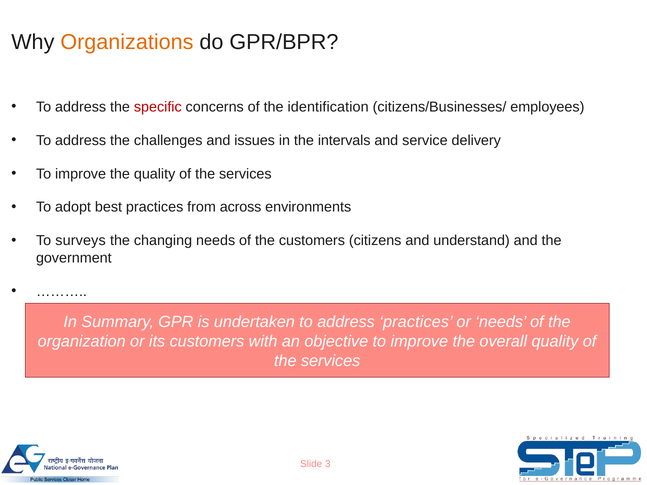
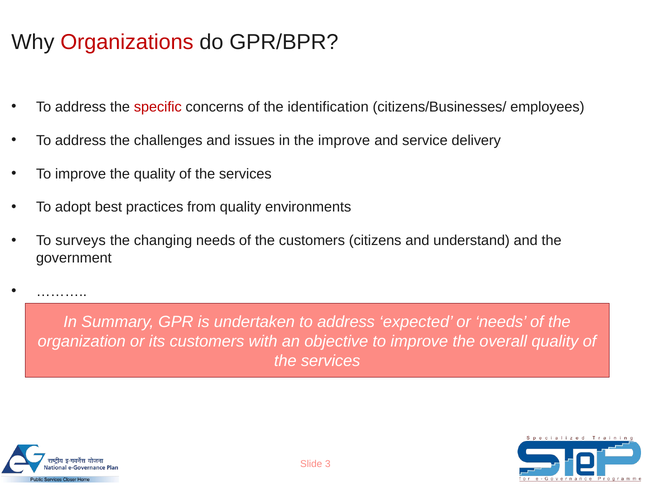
Organizations colour: orange -> red
the intervals: intervals -> improve
from across: across -> quality
address practices: practices -> expected
